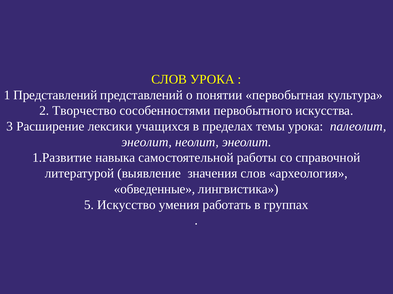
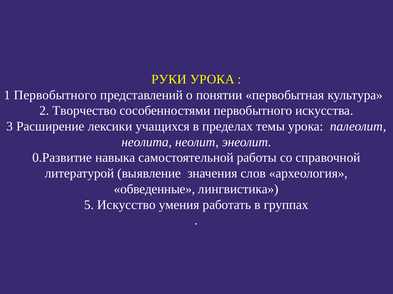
СЛОВ at (169, 79): СЛОВ -> РУКИ
1 Представлений: Представлений -> Первобытного
энеолит at (147, 142): энеолит -> неолита
1.Развитие: 1.Развитие -> 0.Развитие
